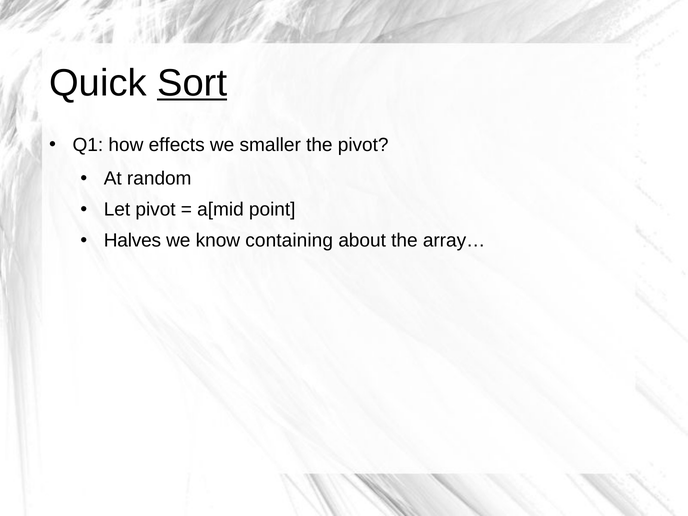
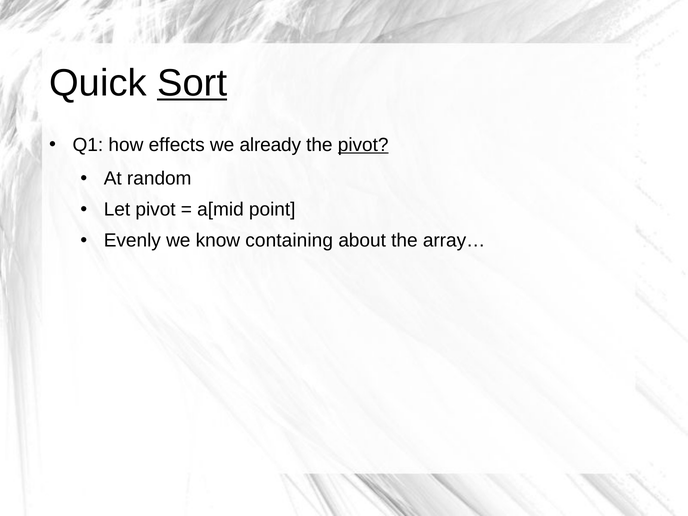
smaller: smaller -> already
pivot at (363, 145) underline: none -> present
Halves: Halves -> Evenly
